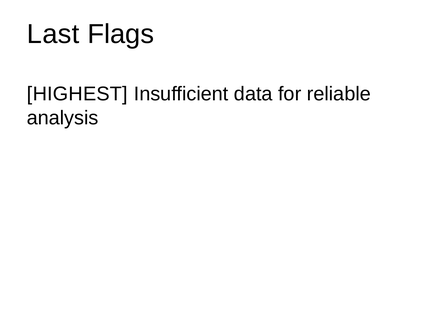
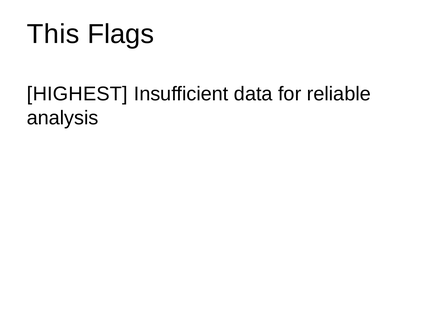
Last: Last -> This
